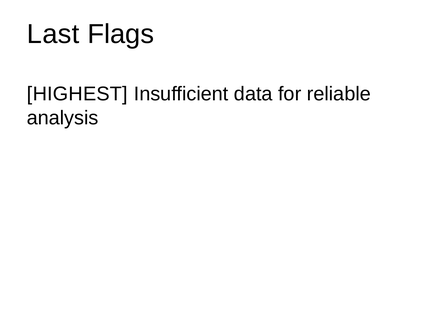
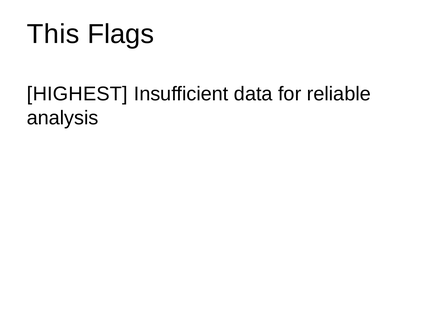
Last: Last -> This
